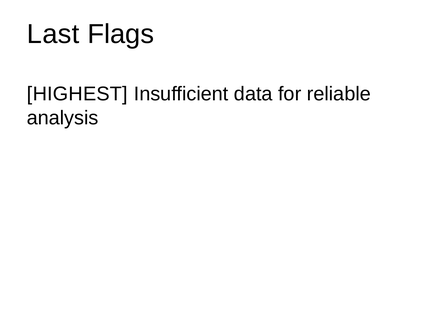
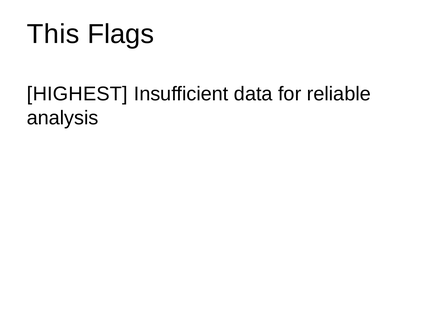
Last: Last -> This
